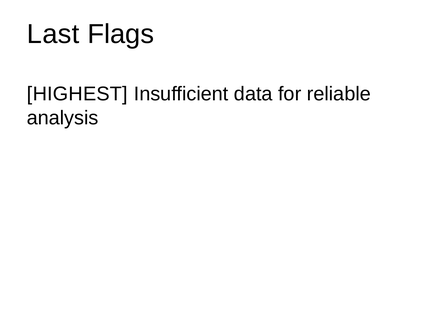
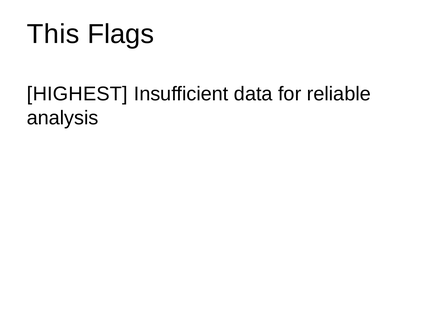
Last: Last -> This
